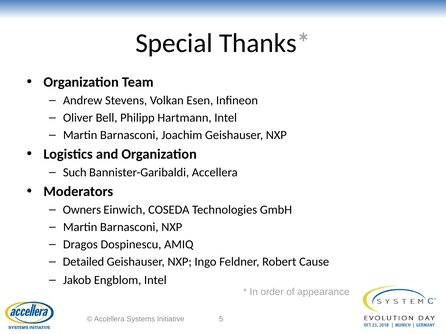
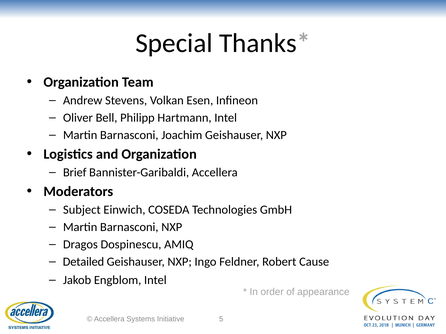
Such: Such -> Brief
Owners: Owners -> Subject
